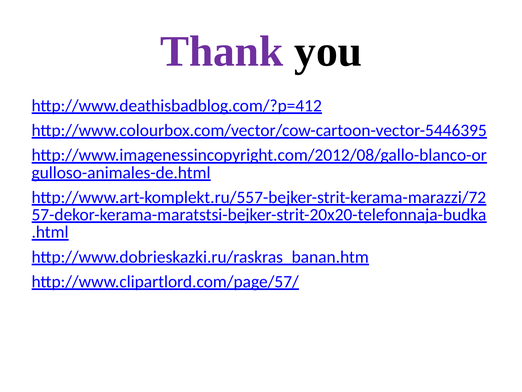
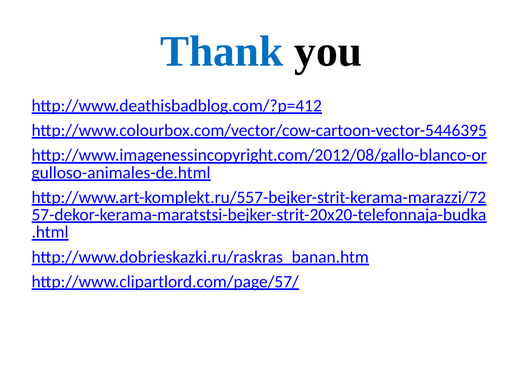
Thank colour: purple -> blue
